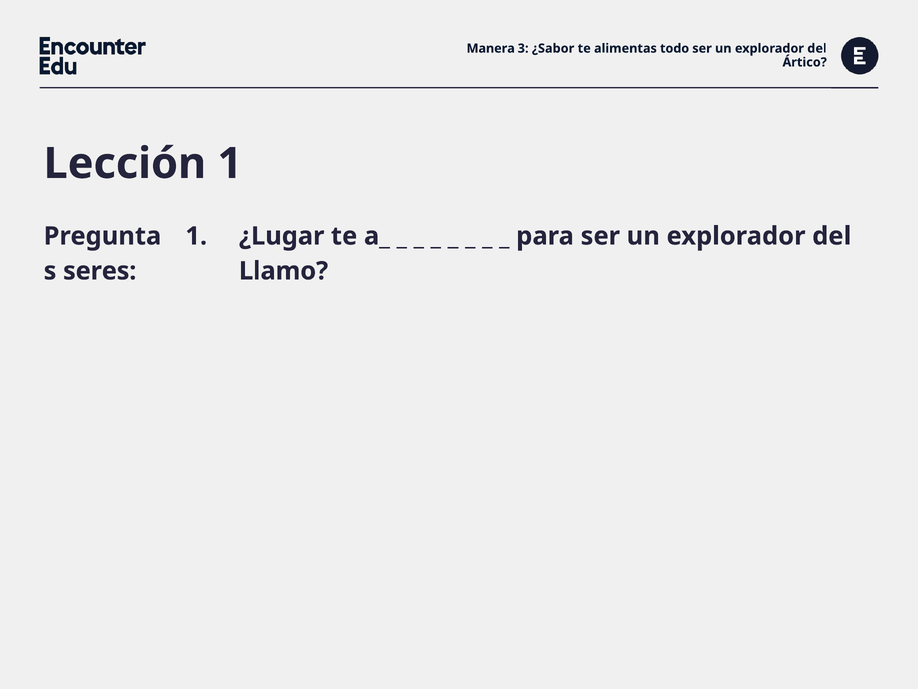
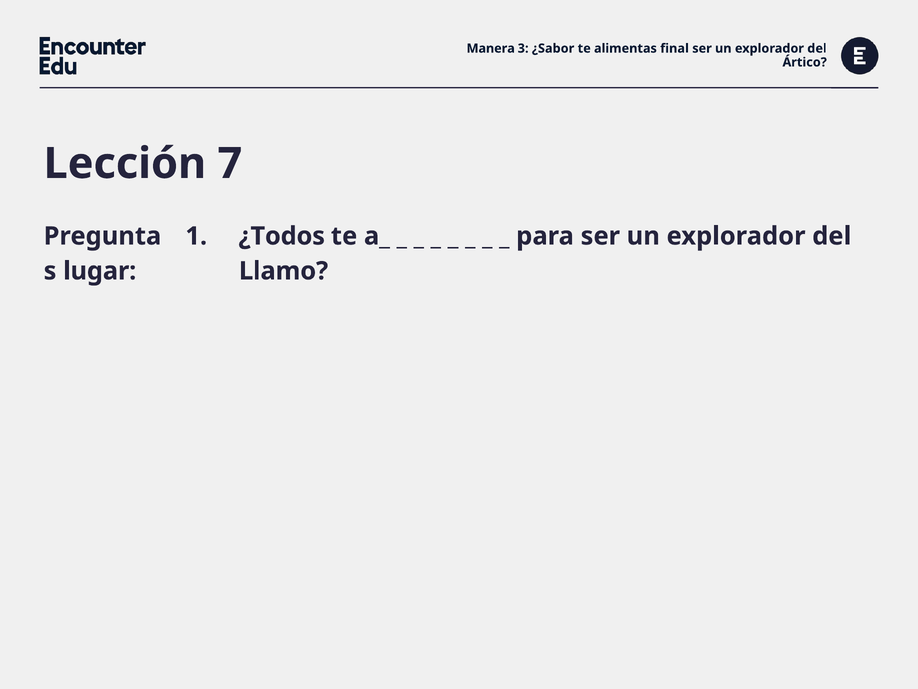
todo: todo -> final
Lección 1: 1 -> 7
¿Lugar: ¿Lugar -> ¿Todos
seres: seres -> lugar
